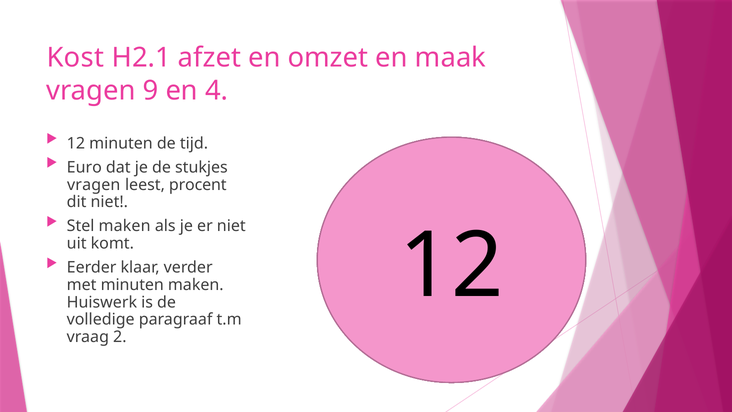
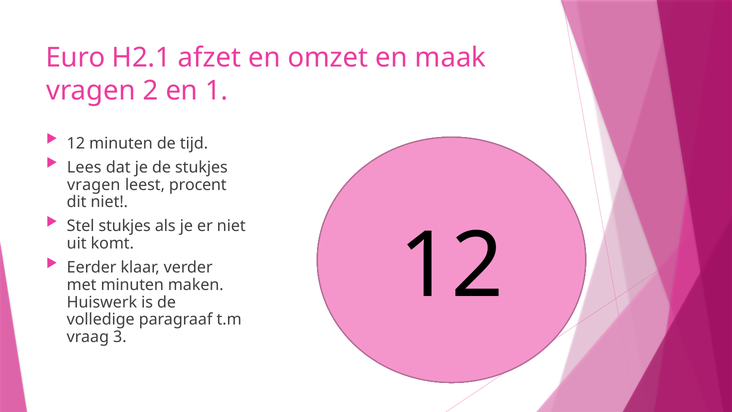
Kost: Kost -> Euro
9: 9 -> 2
4: 4 -> 1
Euro: Euro -> Lees
Stel maken: maken -> stukjes
2: 2 -> 3
